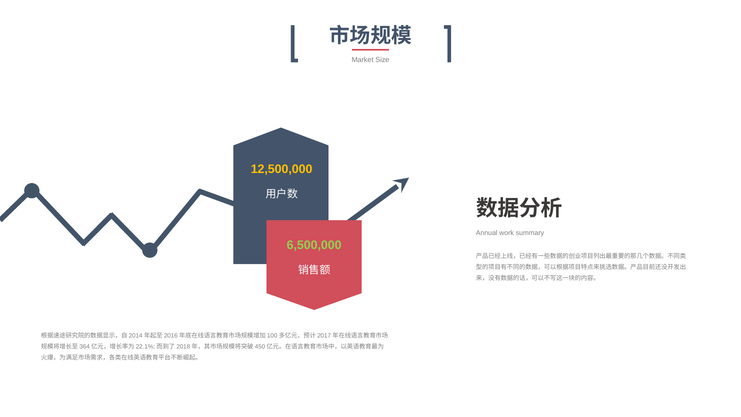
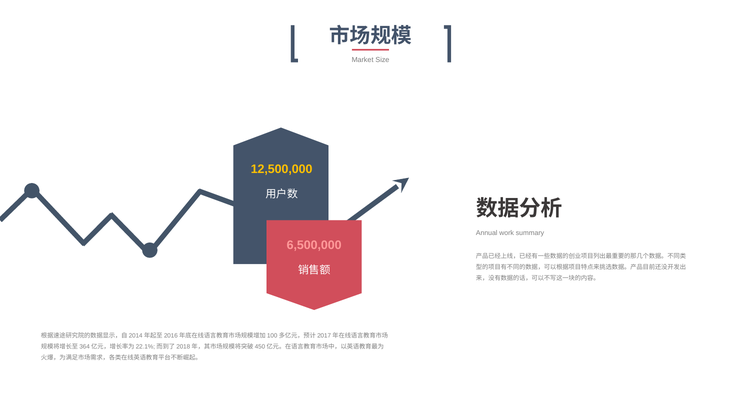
6,500,000 colour: light green -> pink
